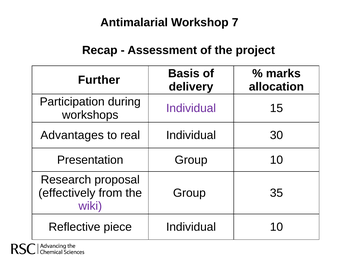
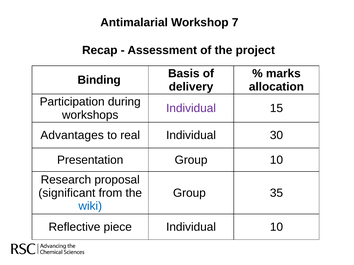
Further: Further -> Binding
effectively: effectively -> significant
wiki colour: purple -> blue
